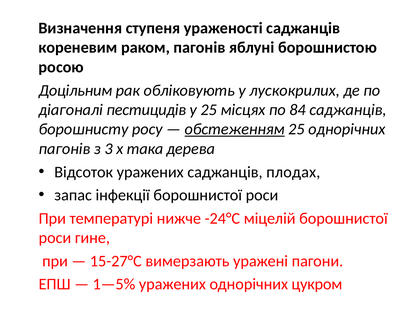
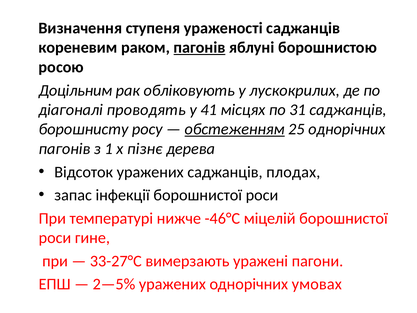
пагонів at (200, 48) underline: none -> present
пестицидів: пестицидів -> проводять
у 25: 25 -> 41
84: 84 -> 31
3: 3 -> 1
така: така -> пізнє
-24°С: -24°С -> -46°С
15-27°С: 15-27°С -> 33-27°С
1—5%: 1—5% -> 2—5%
цукром: цукром -> умовах
